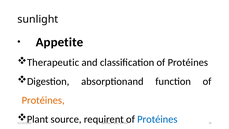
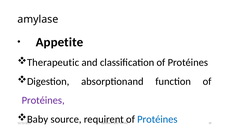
sunlight: sunlight -> amylase
Protéines at (43, 100) colour: orange -> purple
Plant: Plant -> Baby
